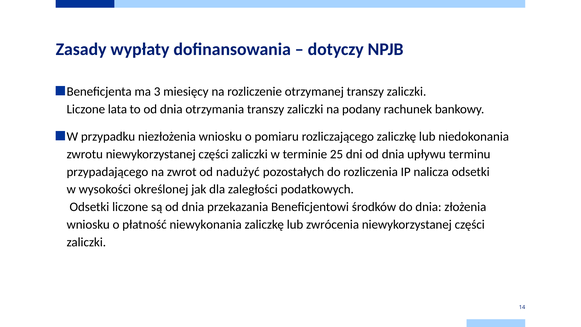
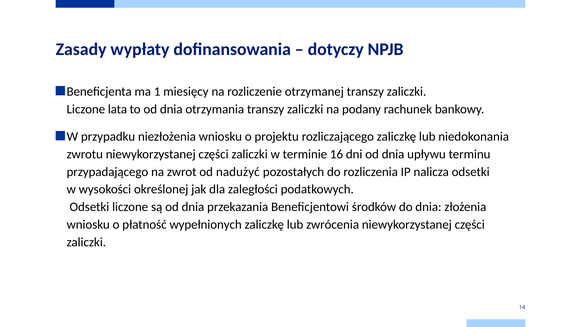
3: 3 -> 1
pomiaru: pomiaru -> projektu
25: 25 -> 16
niewykonania: niewykonania -> wypełnionych
